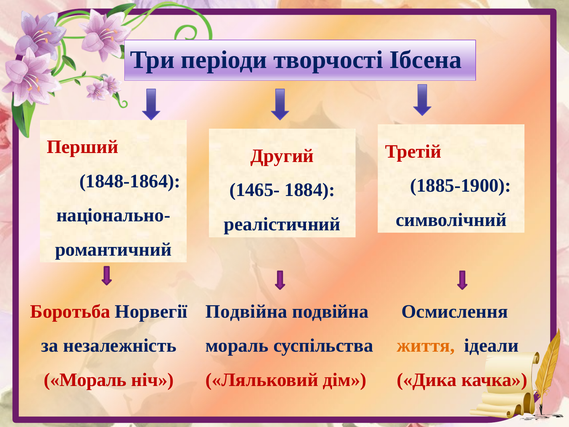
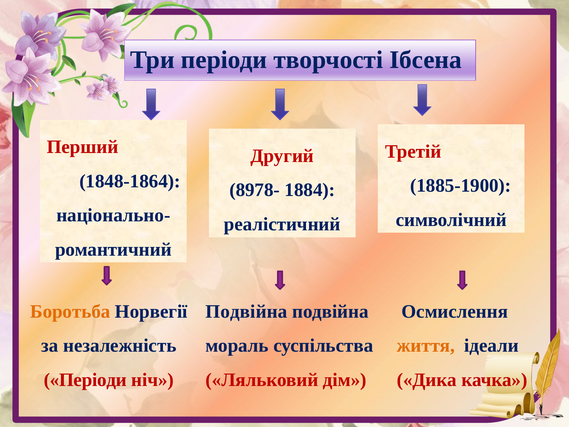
1465-: 1465- -> 8978-
Боротьба colour: red -> orange
Мораль at (85, 380): Мораль -> Періоди
